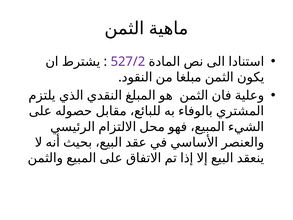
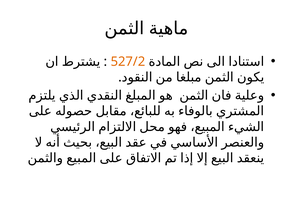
527/2 colour: purple -> orange
